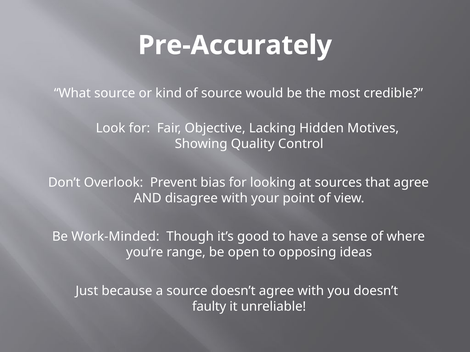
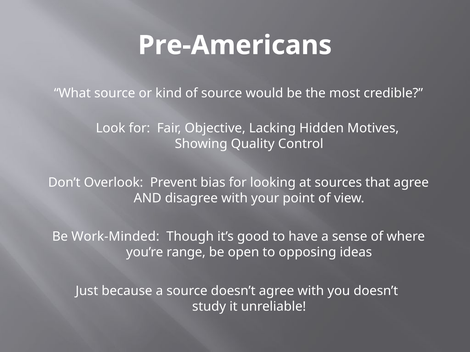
Pre-Accurately: Pre-Accurately -> Pre-Americans
faulty: faulty -> study
